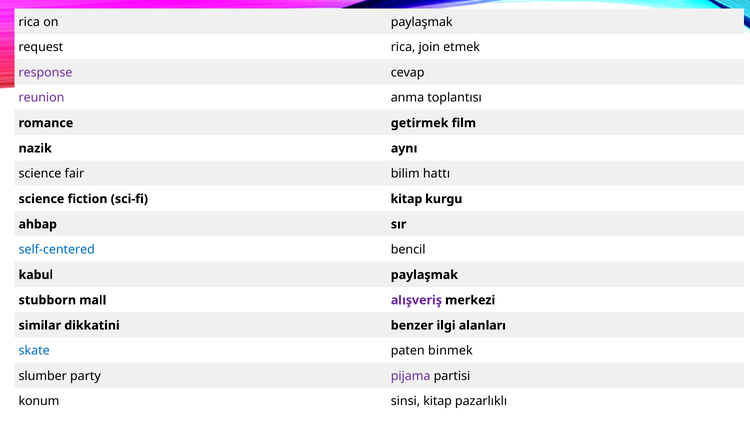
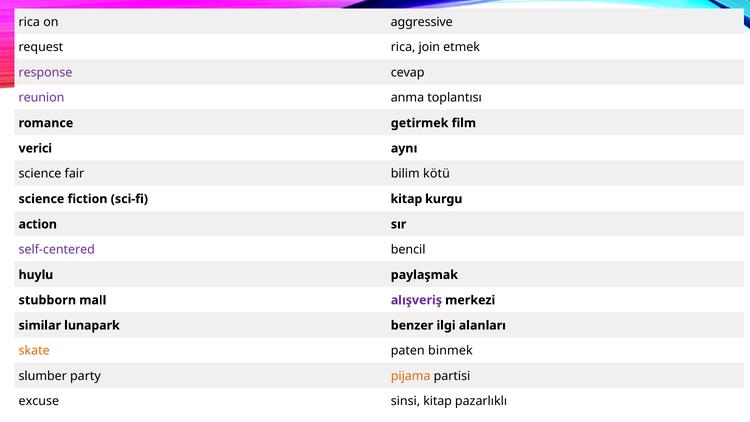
on paylaşmak: paylaşmak -> aggressive
nazik: nazik -> verici
hattı: hattı -> kötü
ahbap: ahbap -> action
self-centered colour: blue -> purple
kabul: kabul -> huylu
dikkatini: dikkatini -> lunapark
skate colour: blue -> orange
pijama colour: purple -> orange
konum: konum -> excuse
